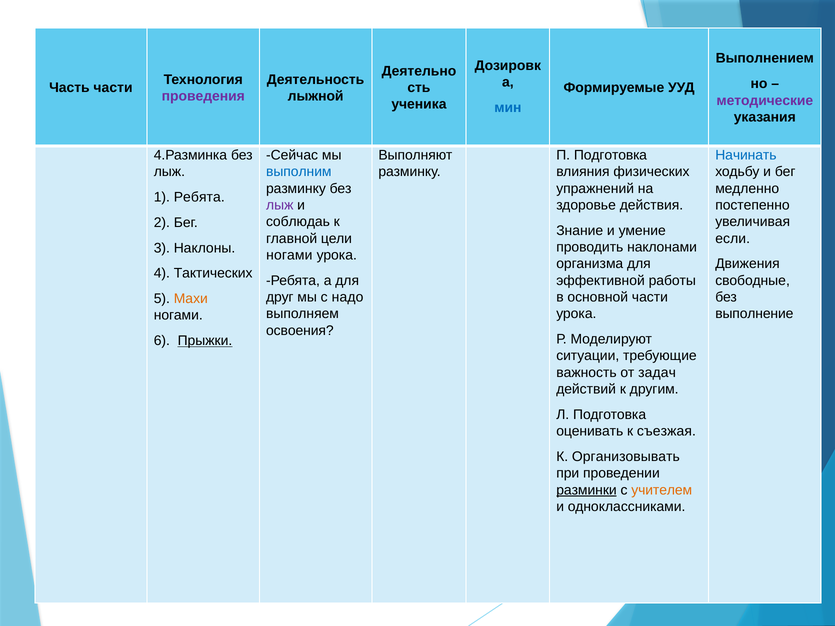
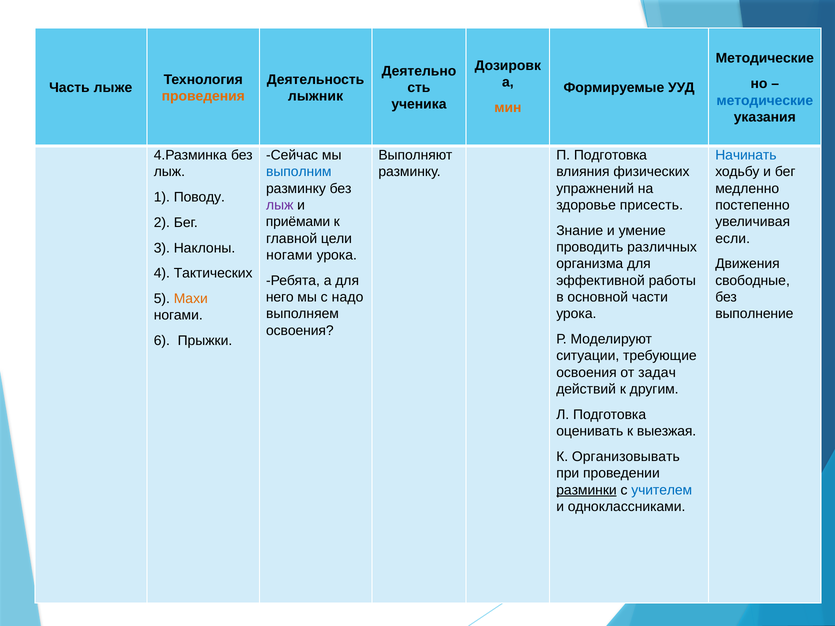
Выполнением at (765, 58): Выполнением -> Методические
Часть части: части -> лыже
проведения colour: purple -> orange
лыжной: лыжной -> лыжник
методические at (765, 100) colour: purple -> blue
мин colour: blue -> orange
1 Ребята: Ребята -> Поводу
действия: действия -> присесть
соблюдаь: соблюдаь -> приёмами
наклонами: наклонами -> различных
друг: друг -> него
Прыжки underline: present -> none
важность at (586, 373): важность -> освоения
съезжая: съезжая -> выезжая
учителем colour: orange -> blue
